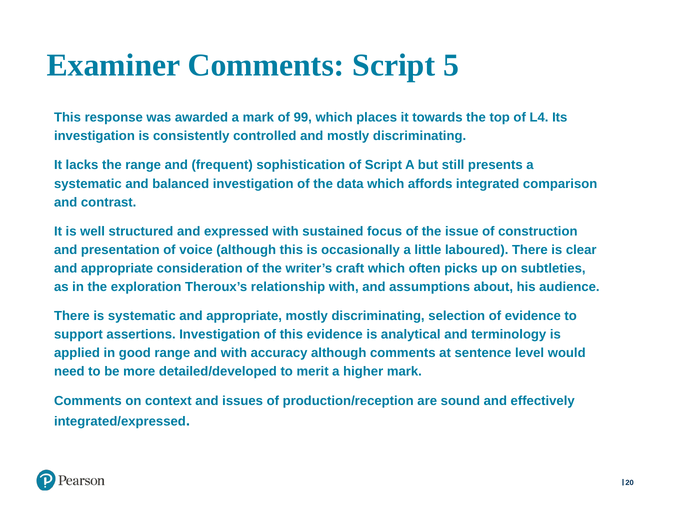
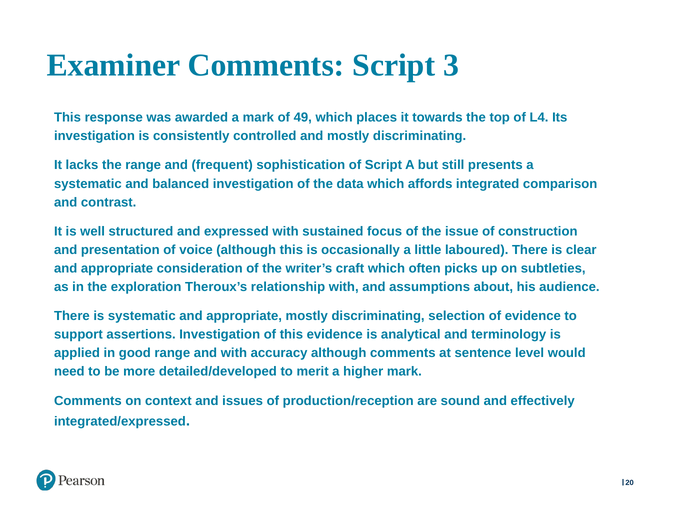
5: 5 -> 3
99: 99 -> 49
